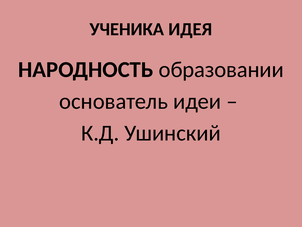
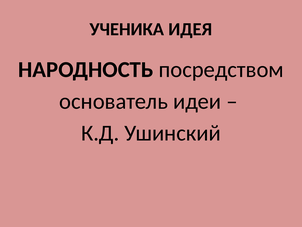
образовании: образовании -> посредством
